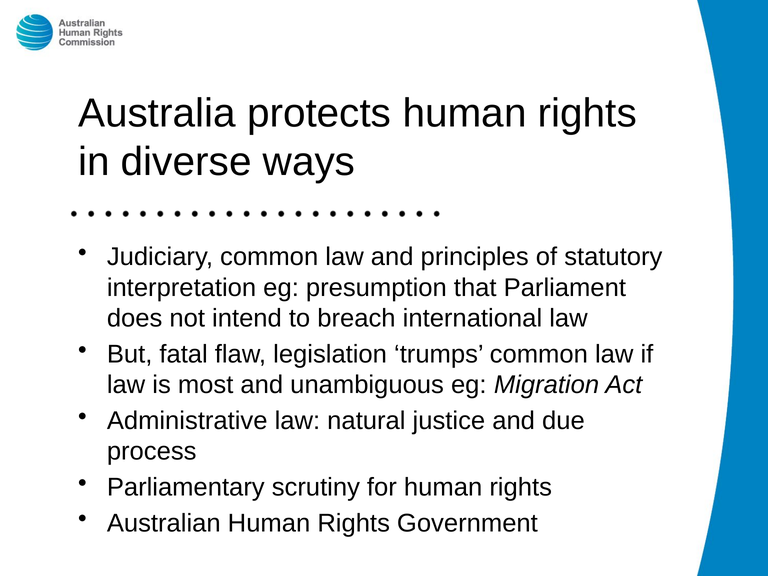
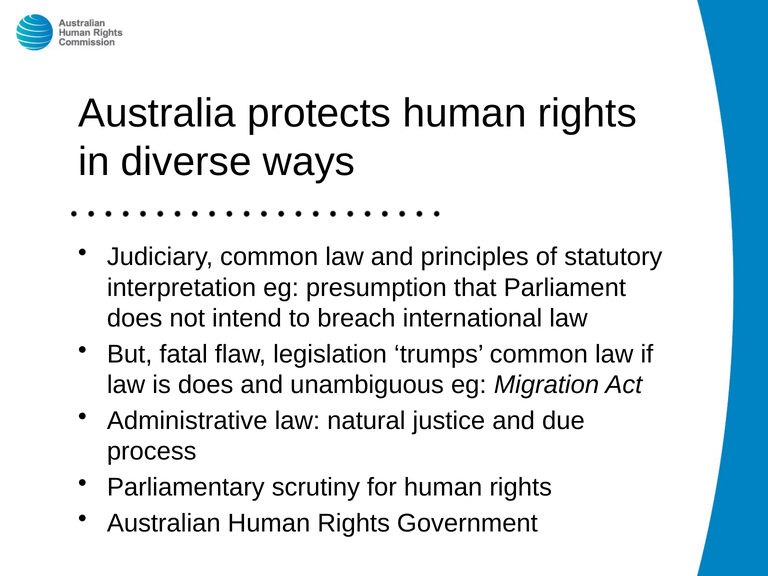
is most: most -> does
